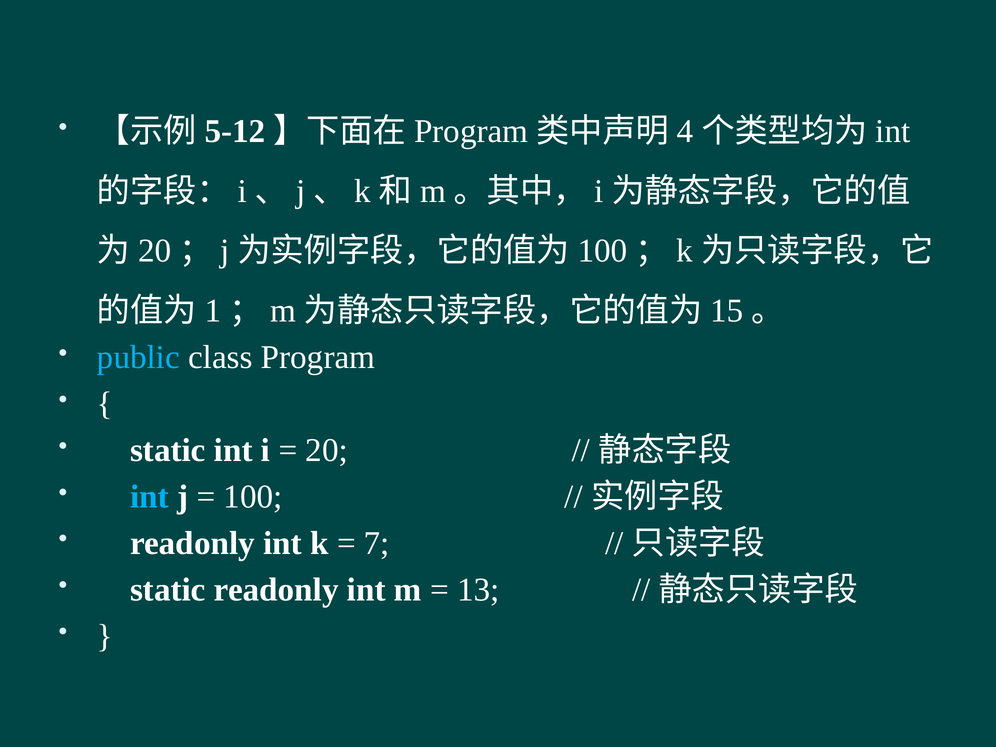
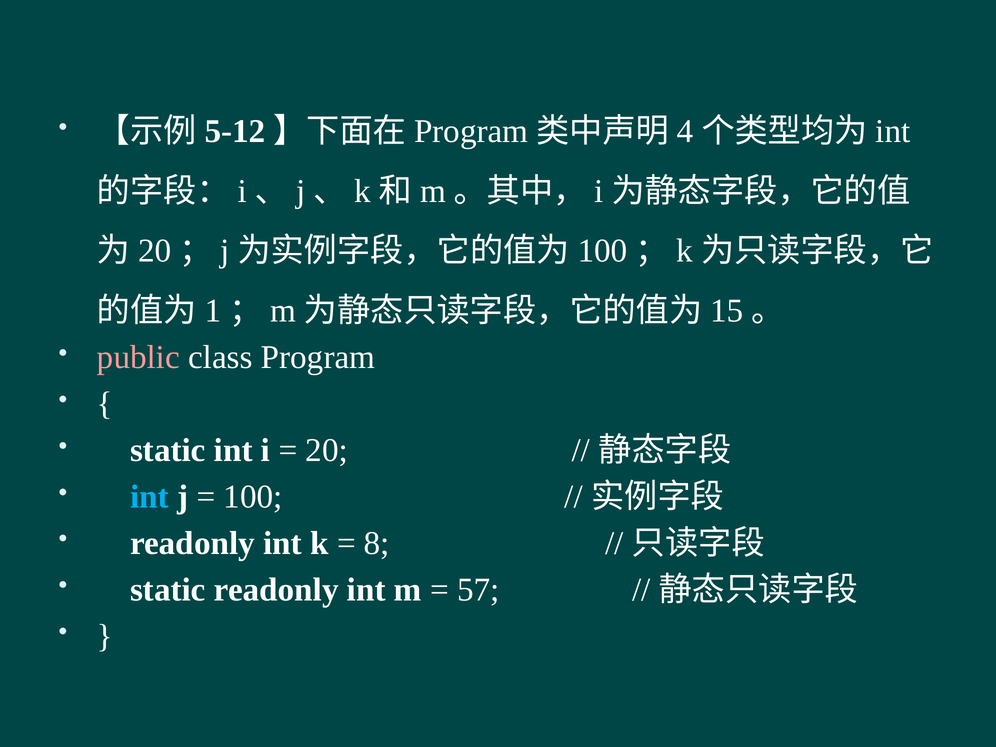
public colour: light blue -> pink
7: 7 -> 8
13: 13 -> 57
